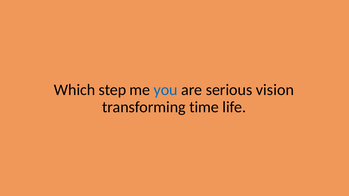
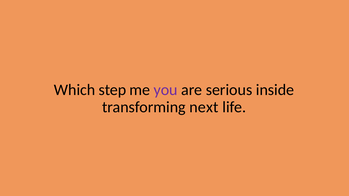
you colour: blue -> purple
vision: vision -> inside
time: time -> next
